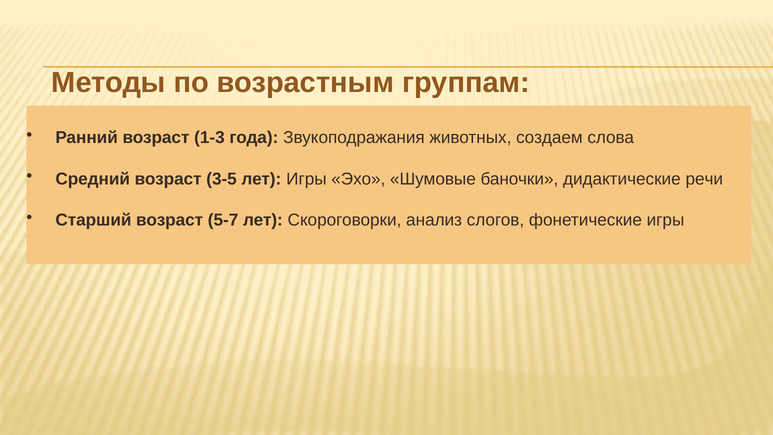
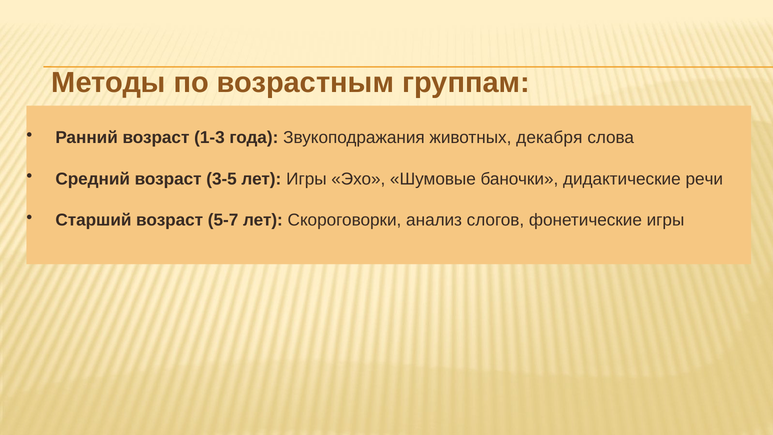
создаем: создаем -> декабря
